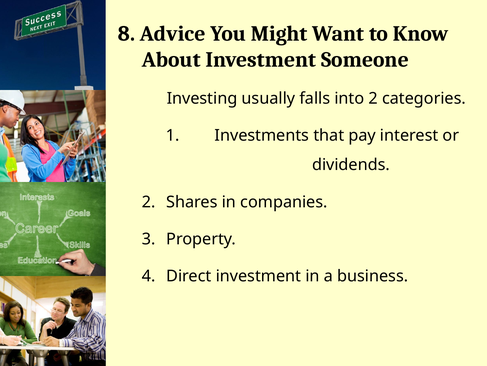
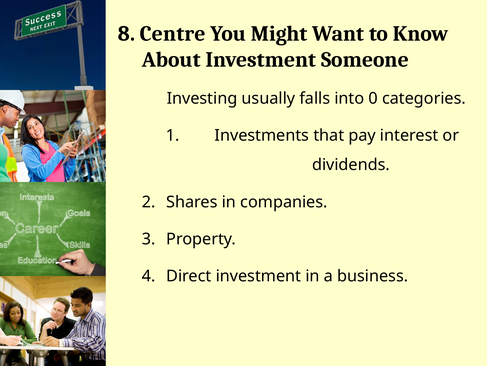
Advice: Advice -> Centre
into 2: 2 -> 0
